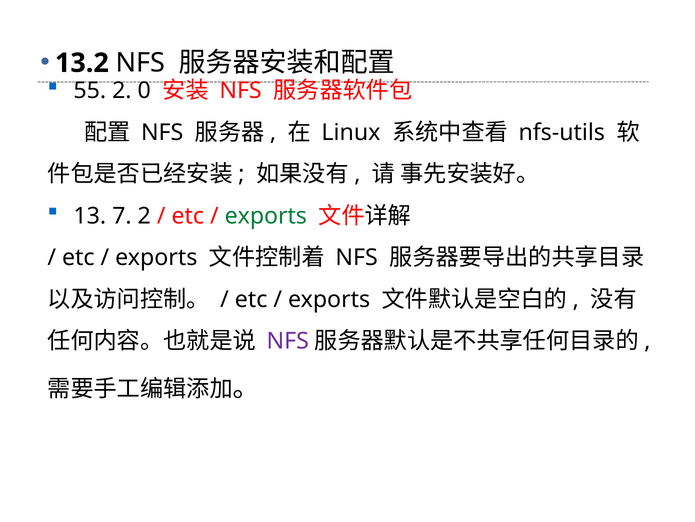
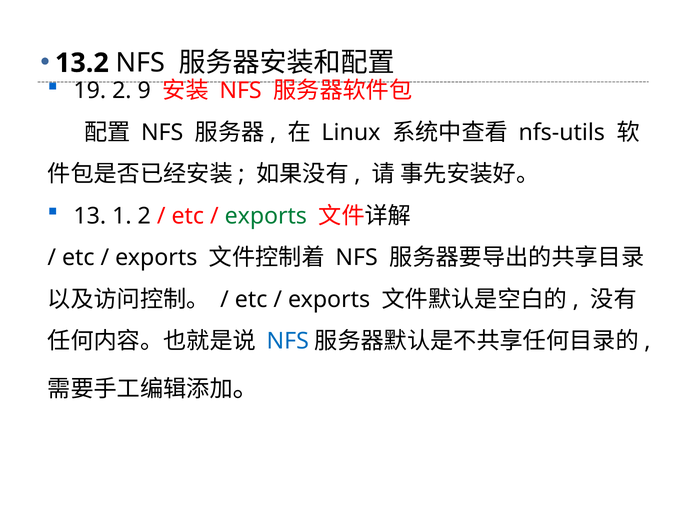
55: 55 -> 19
0: 0 -> 9
7: 7 -> 1
NFS at (288, 341) colour: purple -> blue
